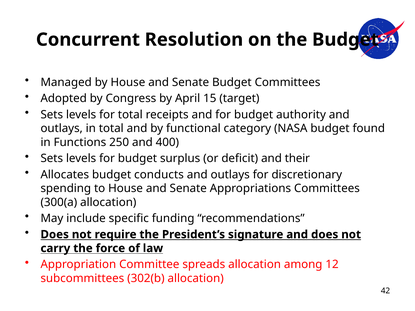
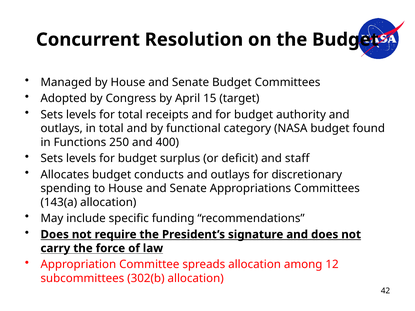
their: their -> staff
300(a: 300(a -> 143(a
